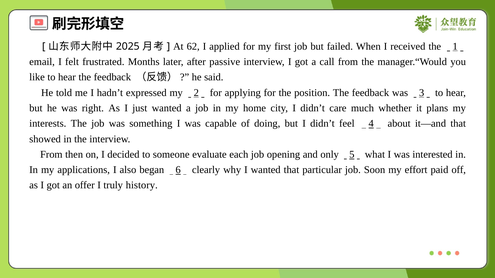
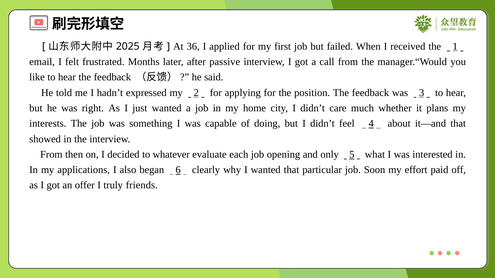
62: 62 -> 36
someone: someone -> whatever
history: history -> friends
